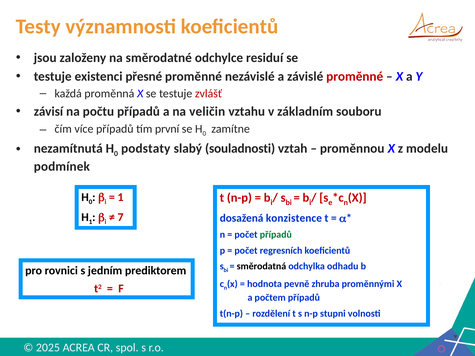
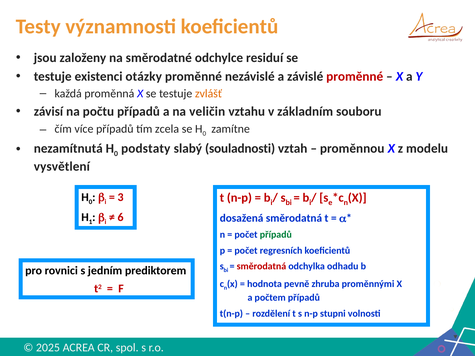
přesné: přesné -> otázky
zvlášť colour: red -> orange
první: první -> zcela
podmínek: podmínek -> vysvětlení
1 at (121, 197): 1 -> 3
7: 7 -> 6
dosažená konzistence: konzistence -> směrodatná
směrodatná at (261, 267) colour: black -> red
